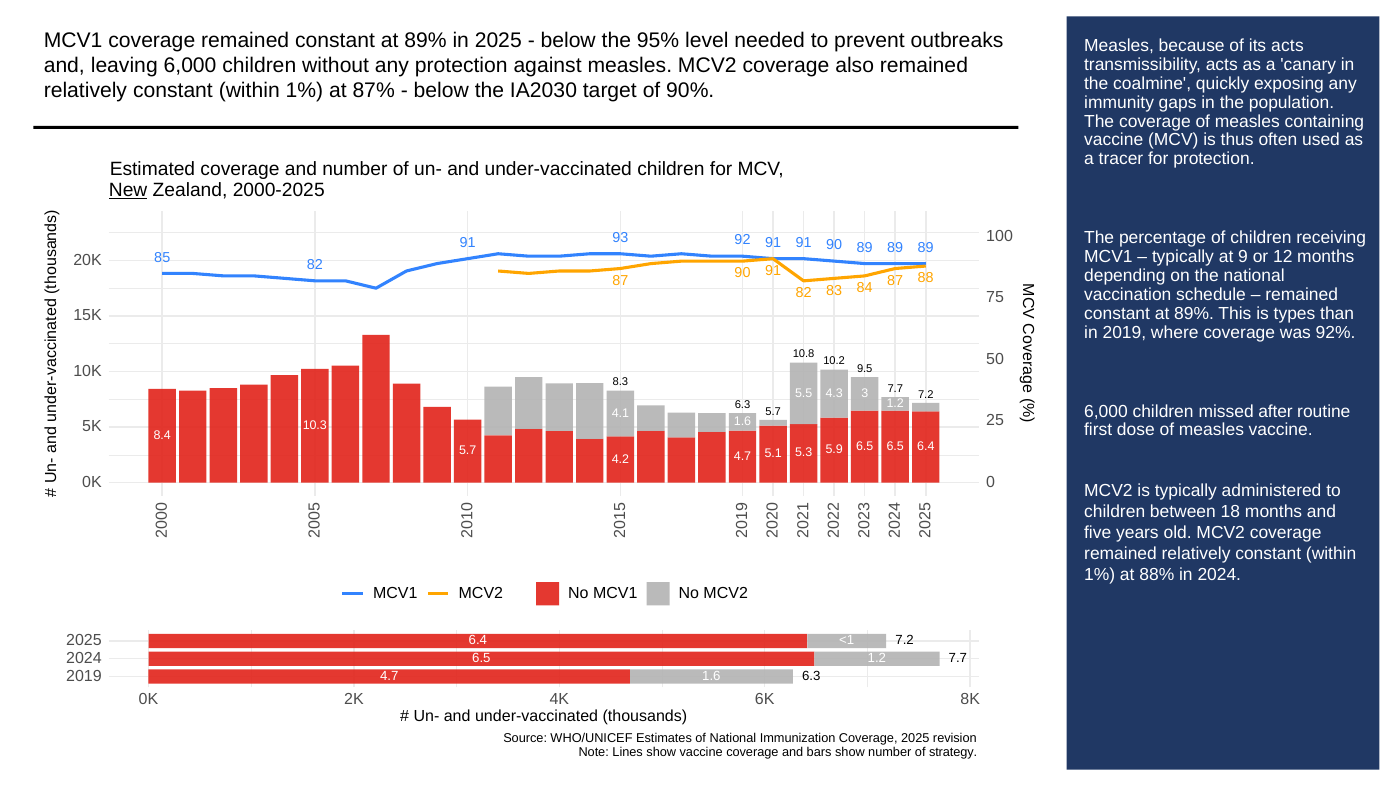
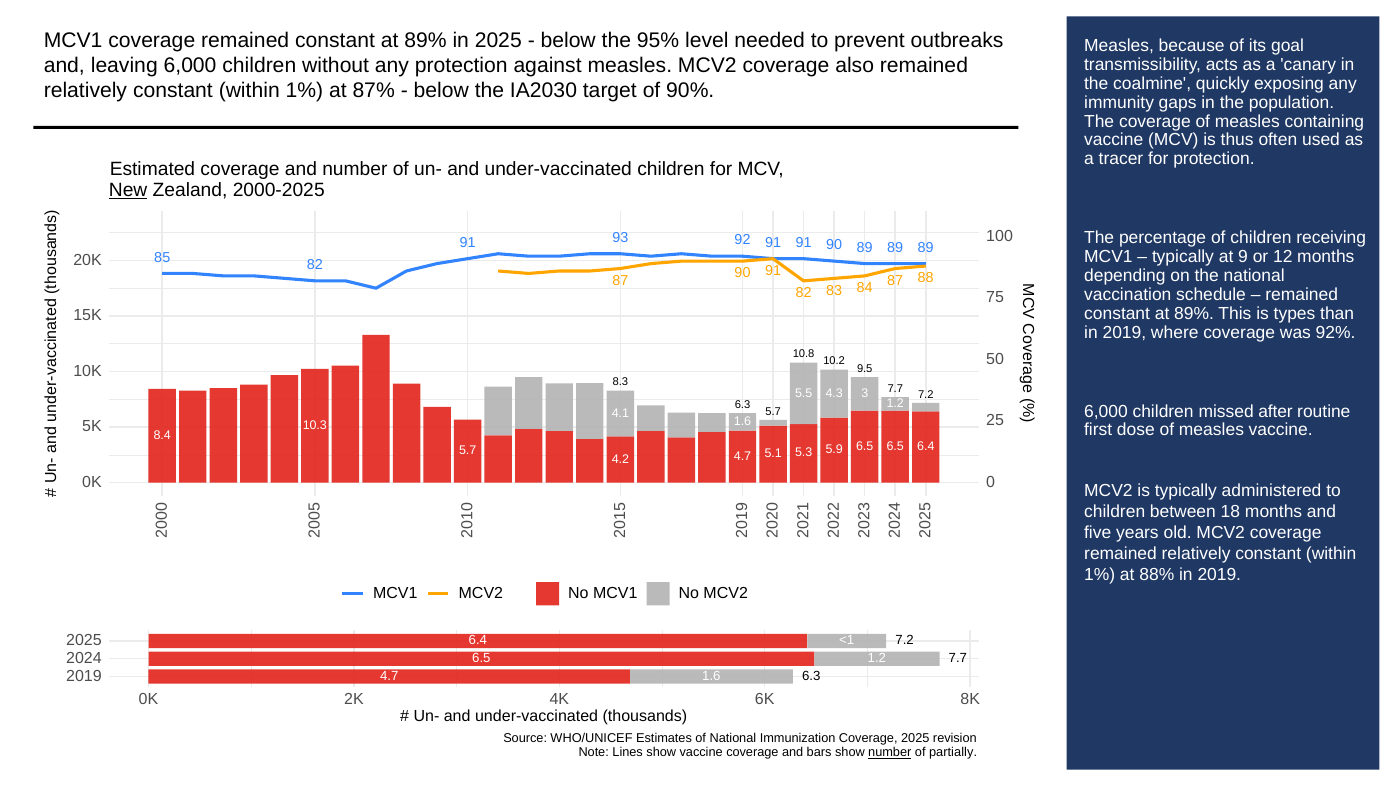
its acts: acts -> goal
88% in 2024: 2024 -> 2019
number at (890, 752) underline: none -> present
strategy: strategy -> partially
